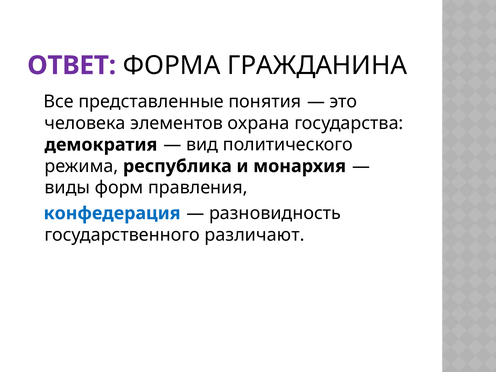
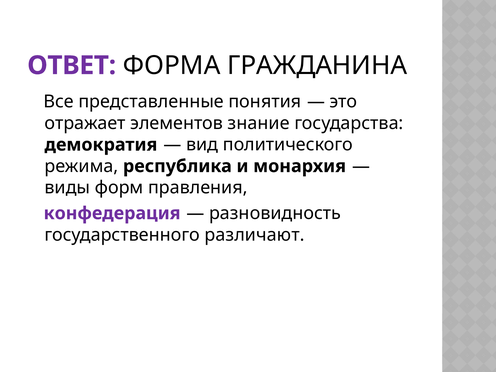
человека: человека -> отражает
охрана: охрана -> знание
конфедерация colour: blue -> purple
